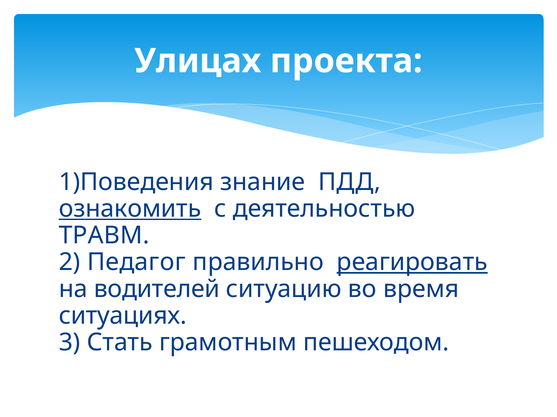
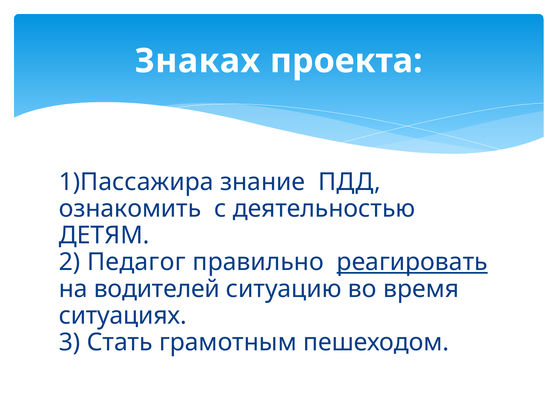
Улицах: Улицах -> Знaках
1)Поведения: 1)Поведения -> 1)Пассaжира
ознакомить underline: present -> none
ТРАВМ: ТРАВМ -> ДЕТЯМ
